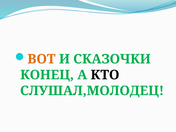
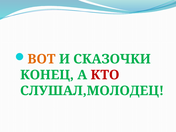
КТО colour: black -> red
